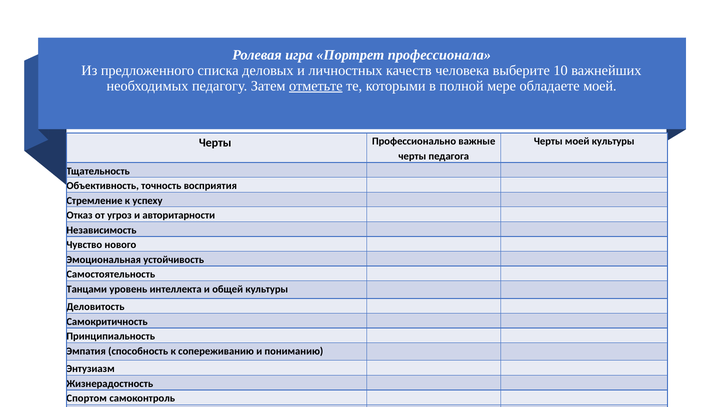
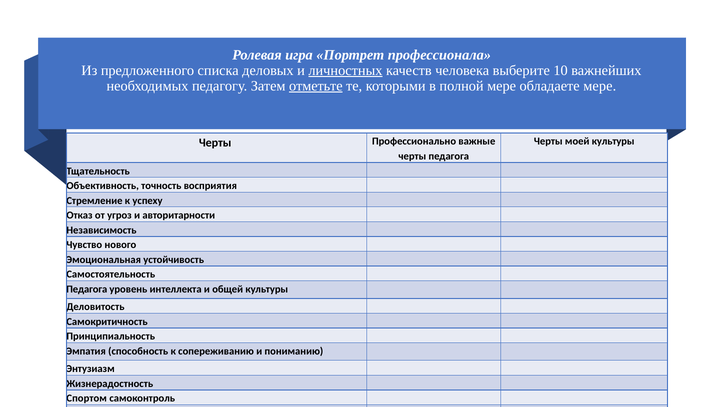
личностных underline: none -> present
обладаете моей: моей -> мере
Танцами at (87, 289): Танцами -> Педагога
